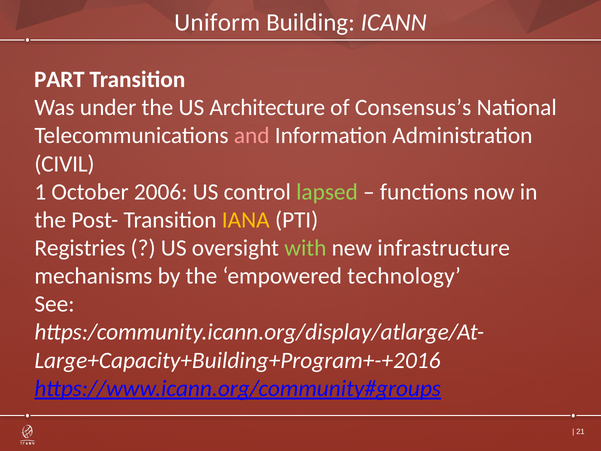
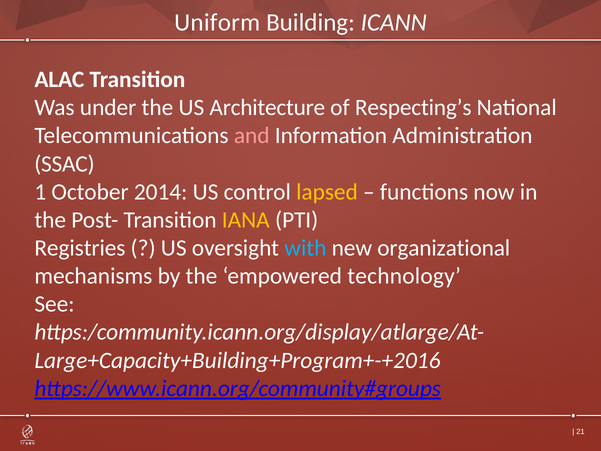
PART: PART -> ALAC
Consensus’s: Consensus’s -> Respecting’s
CIVIL: CIVIL -> SSAC
2006: 2006 -> 2014
lapsed colour: light green -> yellow
with colour: light green -> light blue
infrastructure: infrastructure -> organizational
